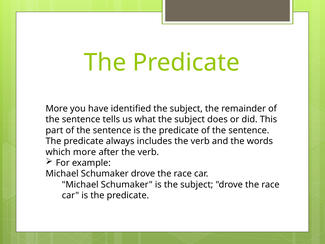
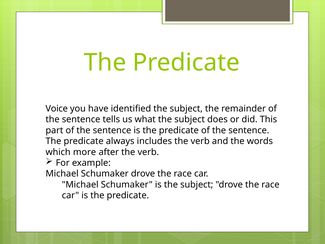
More at (57, 109): More -> Voice
